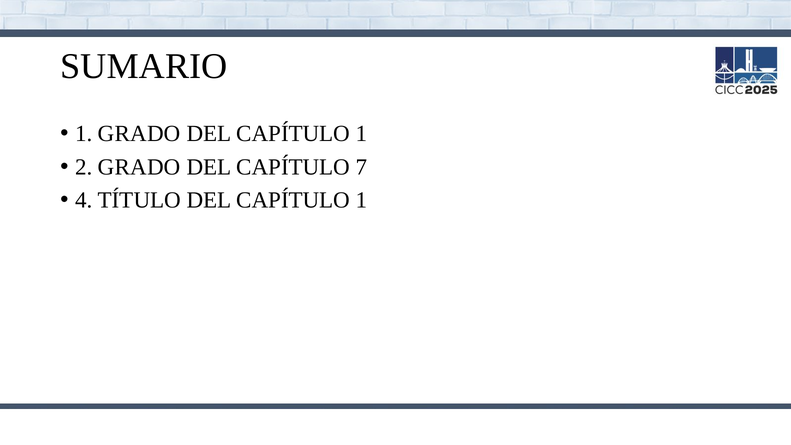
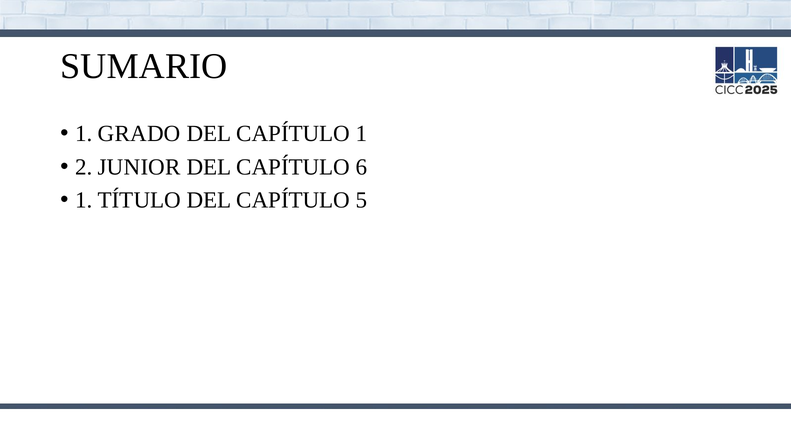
2 GRADO: GRADO -> JUNIOR
7: 7 -> 6
4 at (84, 200): 4 -> 1
TÍTULO DEL CAPÍTULO 1: 1 -> 5
